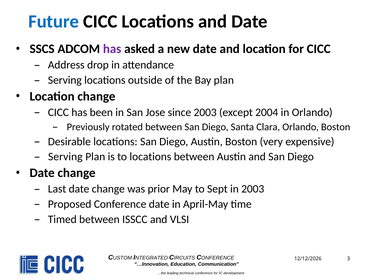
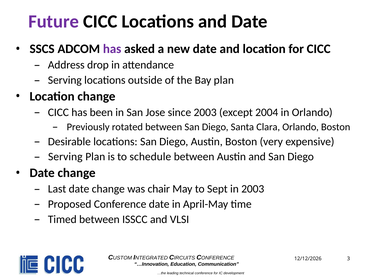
Future colour: blue -> purple
to locations: locations -> schedule
prior: prior -> chair
